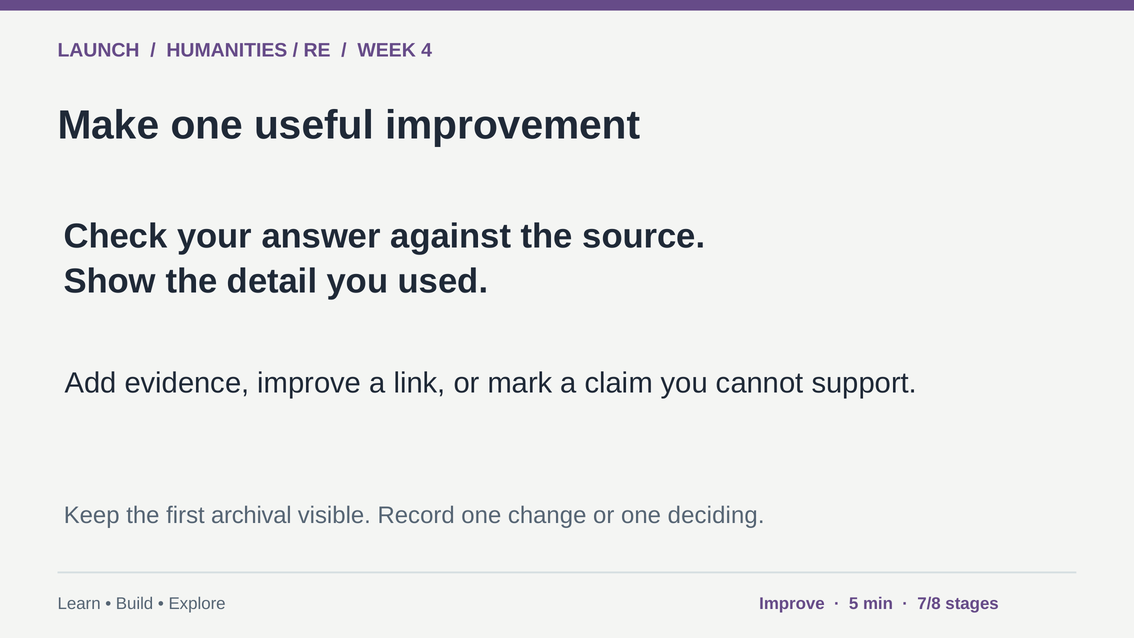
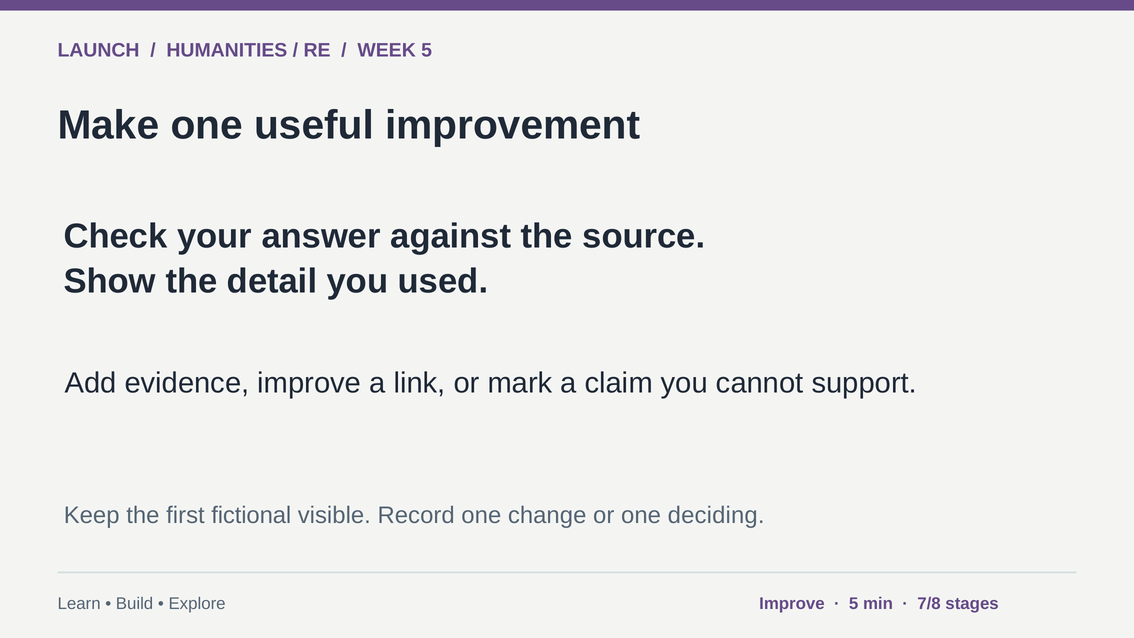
WEEK 4: 4 -> 5
archival: archival -> fictional
